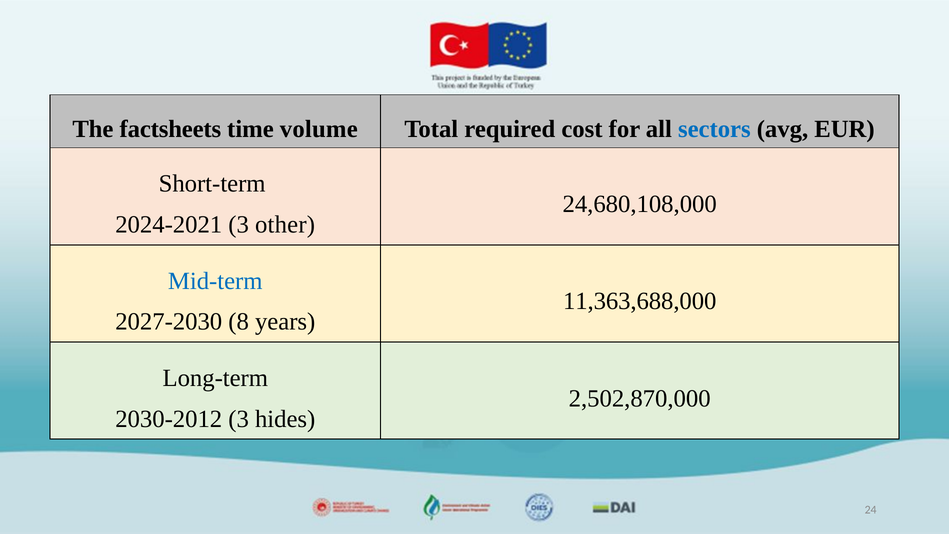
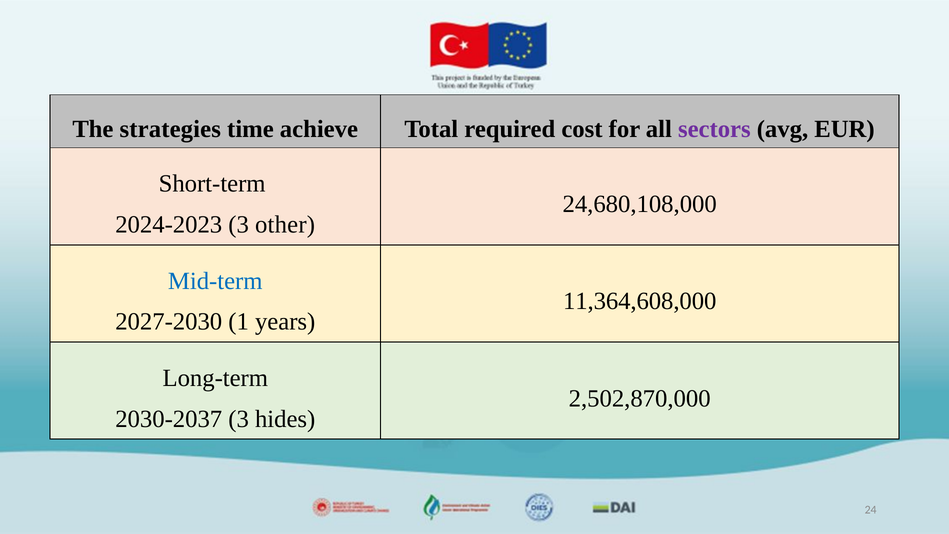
factsheets: factsheets -> strategies
volume: volume -> achieve
sectors colour: blue -> purple
2024-2021: 2024-2021 -> 2024-2023
11,363,688,000: 11,363,688,000 -> 11,364,608,000
8: 8 -> 1
2030-2012: 2030-2012 -> 2030-2037
